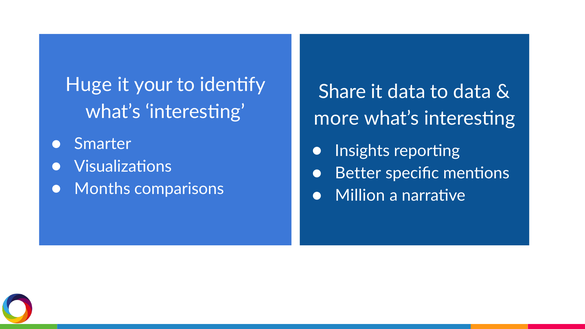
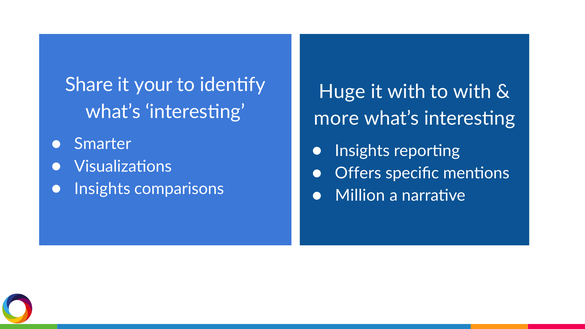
Huge: Huge -> Share
Share: Share -> Huge
it data: data -> with
to data: data -> with
Better: Better -> Offers
Months at (102, 189): Months -> Insights
